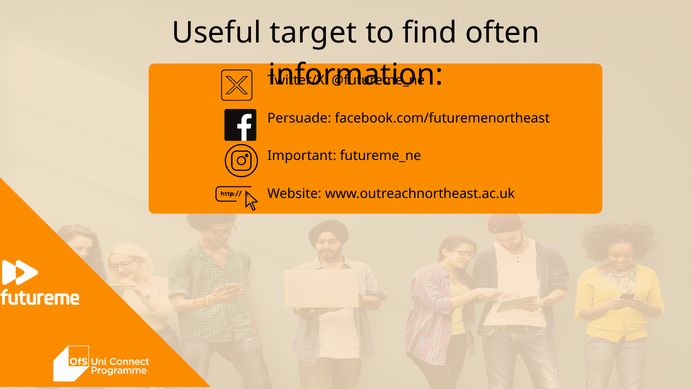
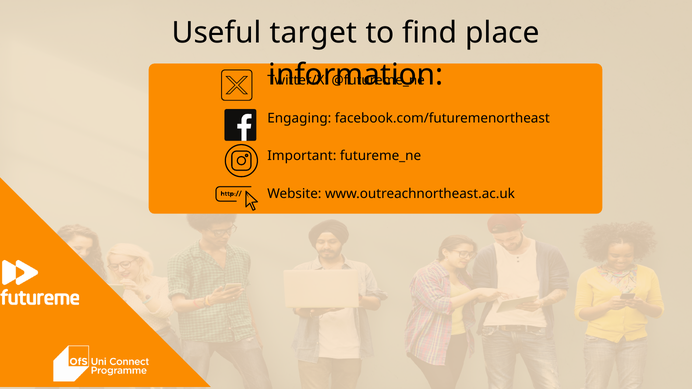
often: often -> place
Persuade: Persuade -> Engaging
